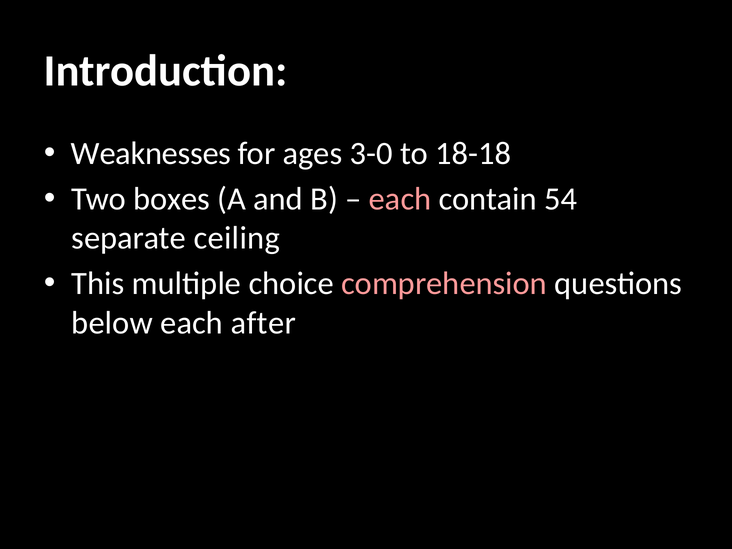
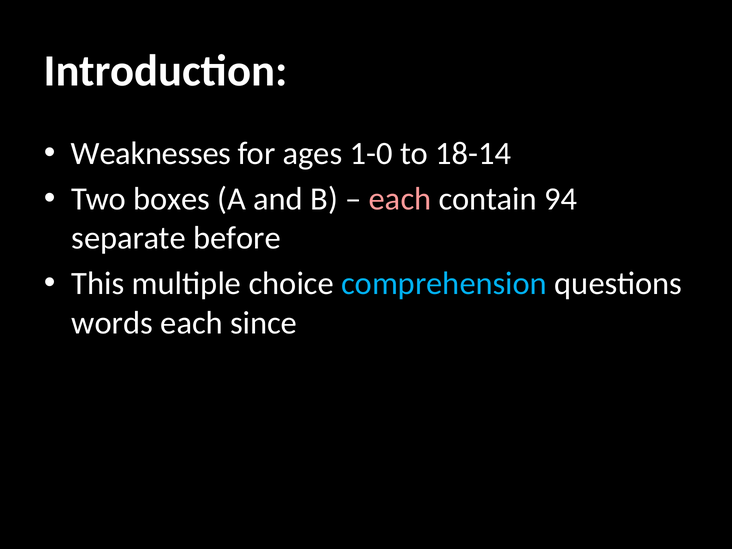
3-0: 3-0 -> 1-0
18-18: 18-18 -> 18-14
54: 54 -> 94
ceiling: ceiling -> before
comprehension colour: pink -> light blue
below: below -> words
after: after -> since
